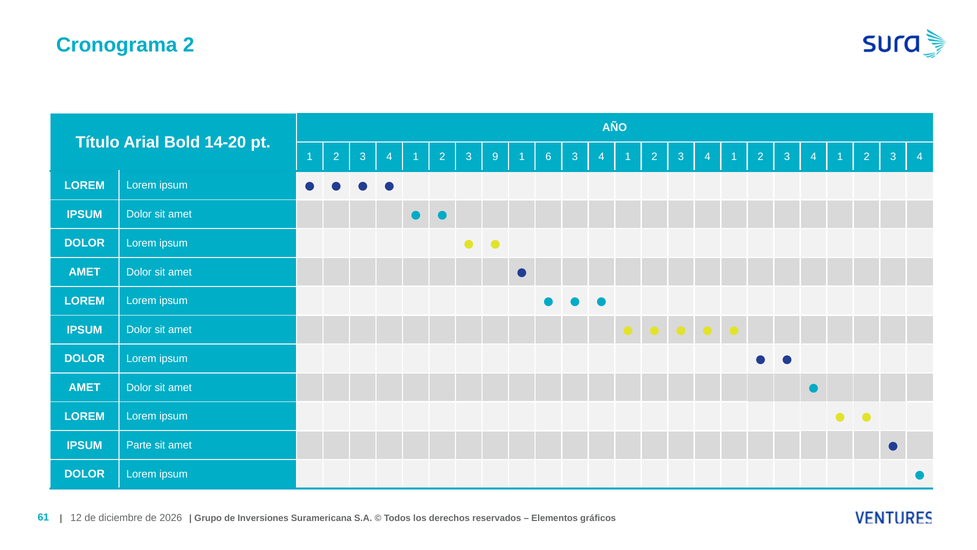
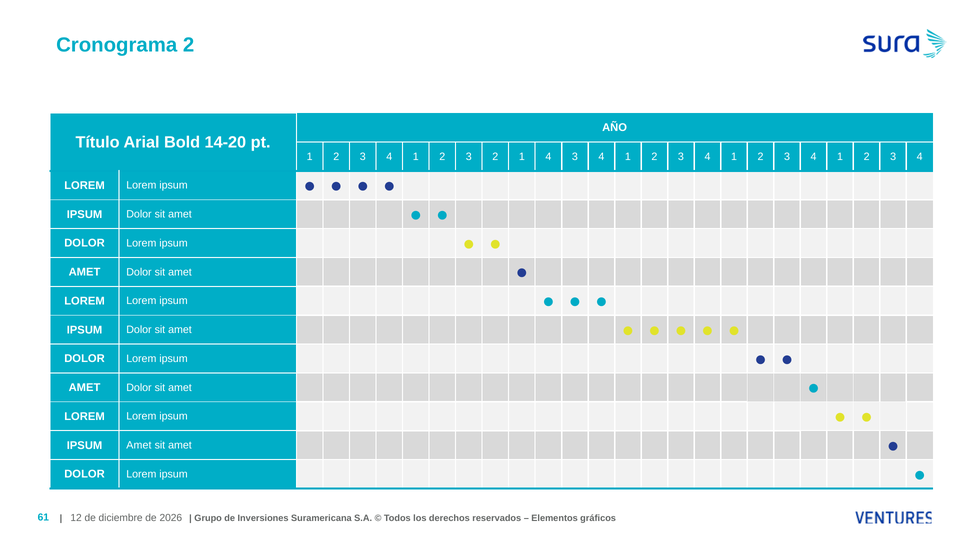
3 9: 9 -> 2
1 6: 6 -> 4
IPSUM Parte: Parte -> Amet
